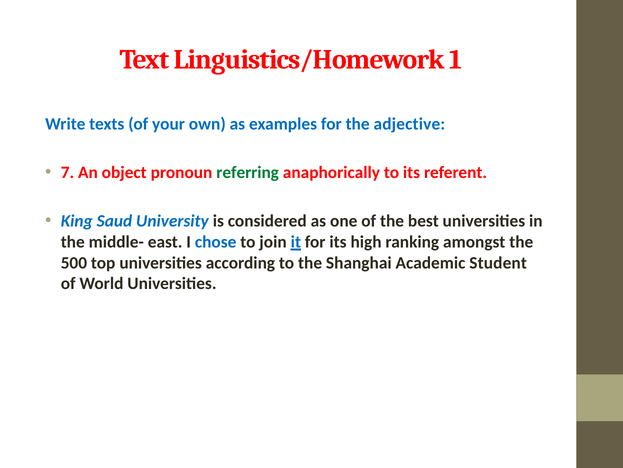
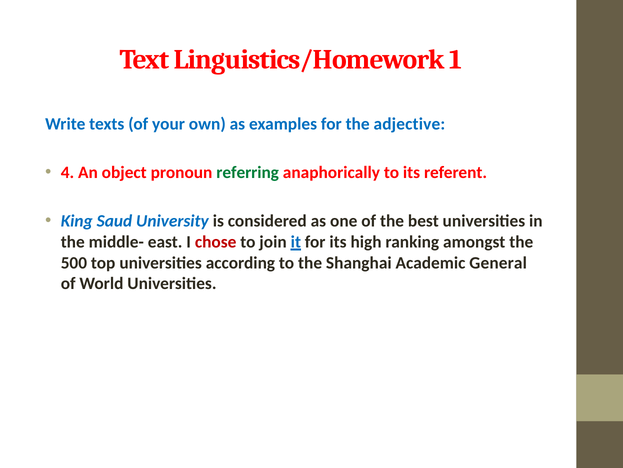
7: 7 -> 4
chose colour: blue -> red
Student: Student -> General
